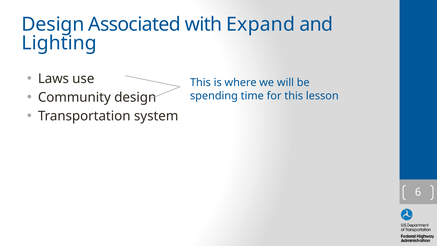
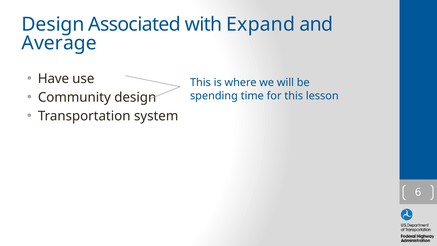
Lighting: Lighting -> Average
Laws: Laws -> Have
